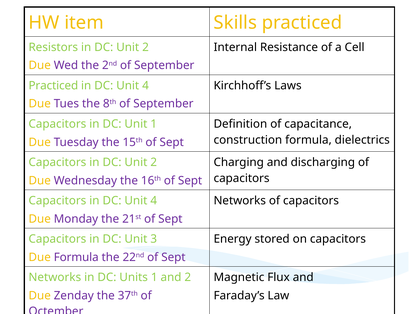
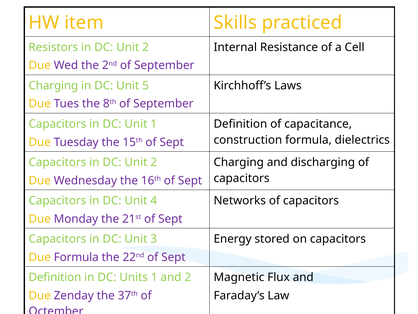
Practiced at (53, 85): Practiced -> Charging
4 at (146, 85): 4 -> 5
Networks at (55, 277): Networks -> Definition
